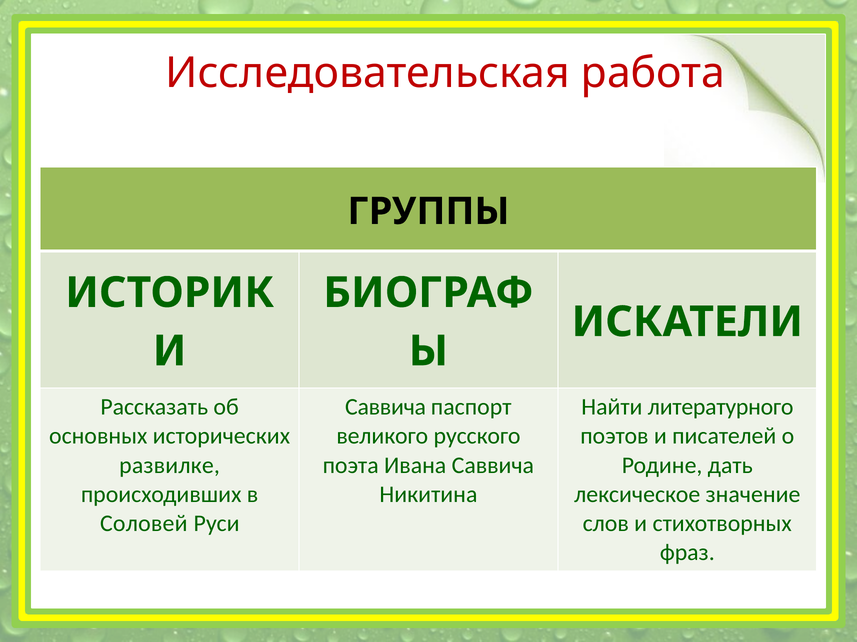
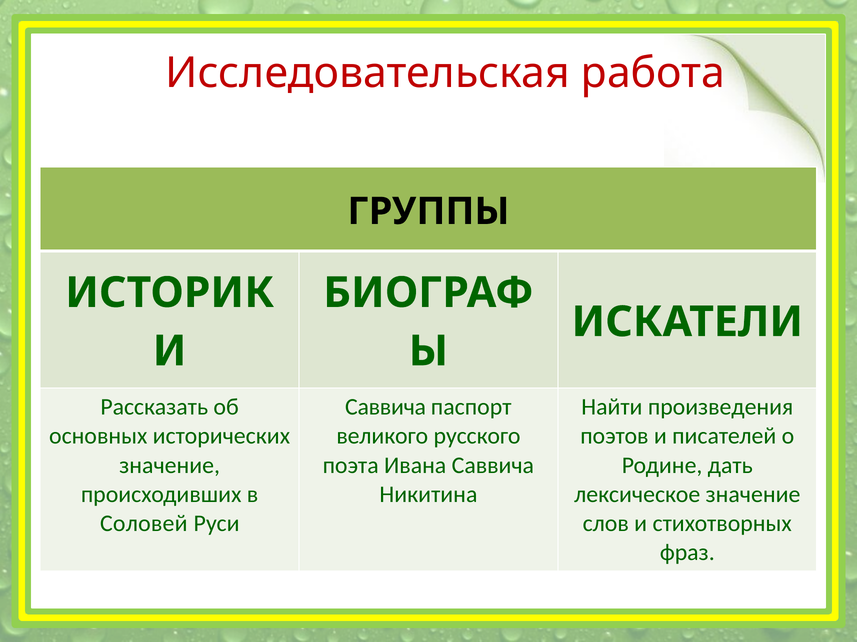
литературного: литературного -> произведения
развилке at (170, 466): развилке -> значение
